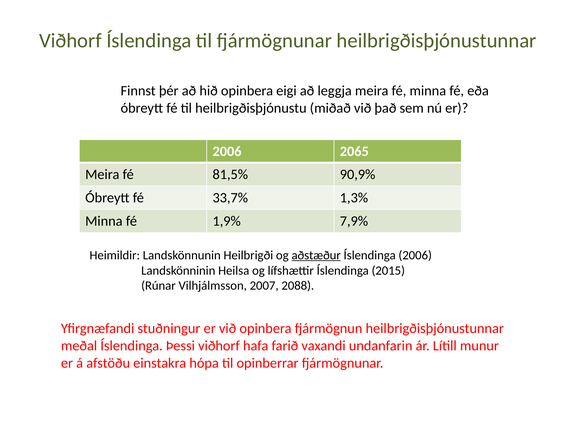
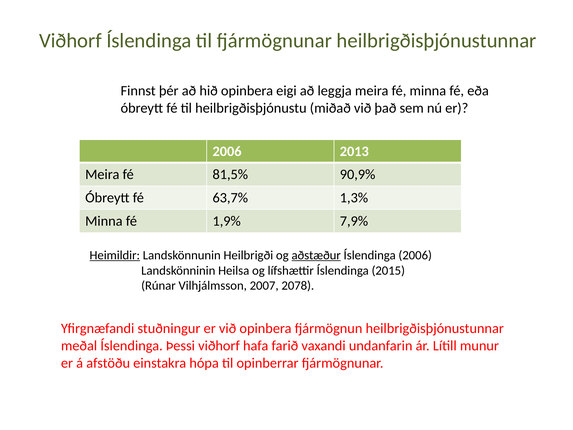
2065: 2065 -> 2013
33,7%: 33,7% -> 63,7%
Heimildir underline: none -> present
2088: 2088 -> 2078
